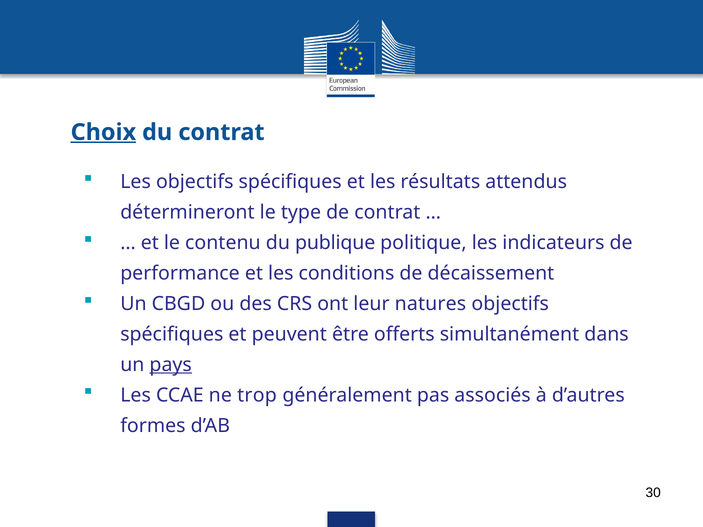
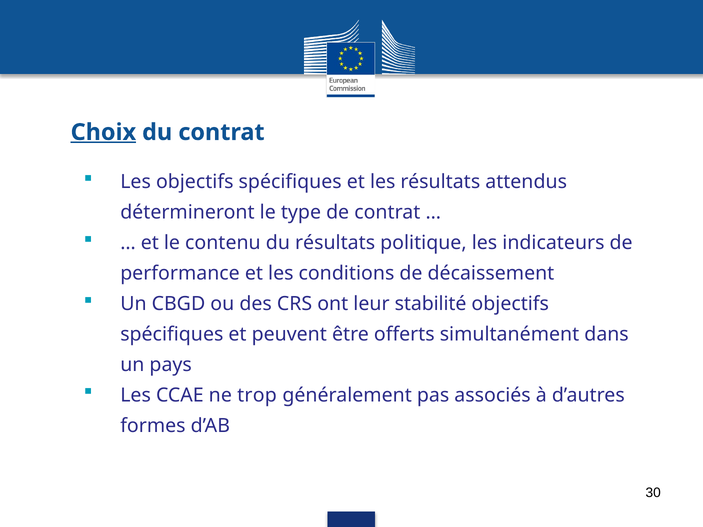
du publique: publique -> résultats
natures: natures -> stabilité
pays underline: present -> none
